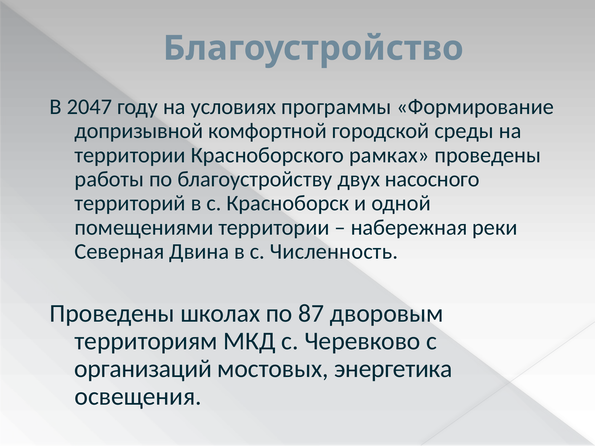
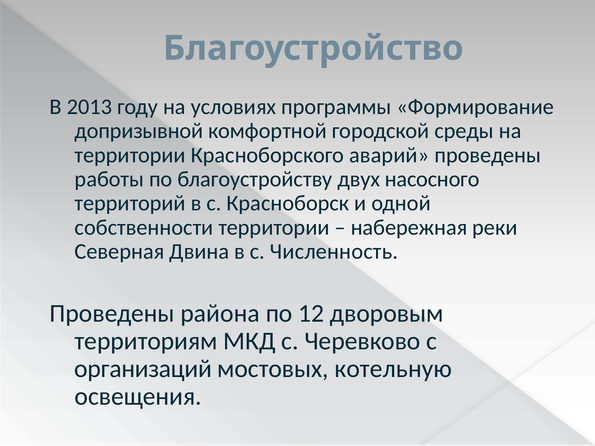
2047: 2047 -> 2013
рамках: рамках -> аварий
помещениями: помещениями -> собственности
школах: школах -> района
87: 87 -> 12
энергетика: энергетика -> котельную
